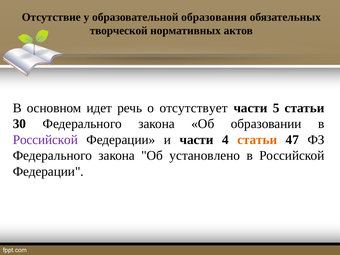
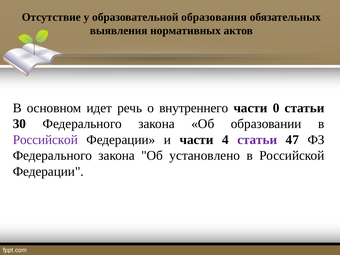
творческой: творческой -> выявления
отсутствует: отсутствует -> внутреннего
5: 5 -> 0
статьи at (257, 140) colour: orange -> purple
